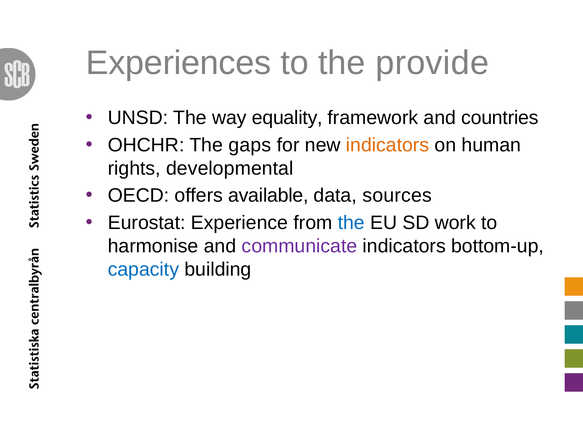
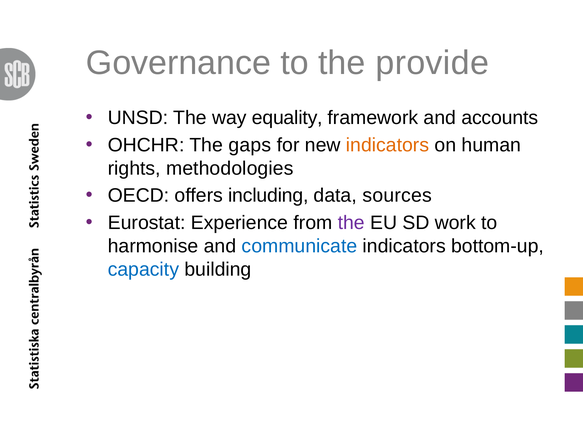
Experiences: Experiences -> Governance
countries: countries -> accounts
developmental: developmental -> methodologies
available: available -> including
the at (351, 223) colour: blue -> purple
communicate colour: purple -> blue
